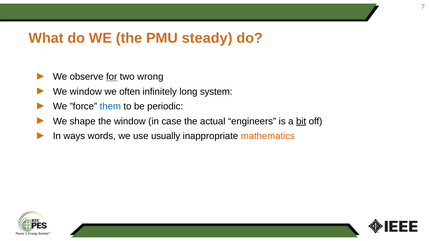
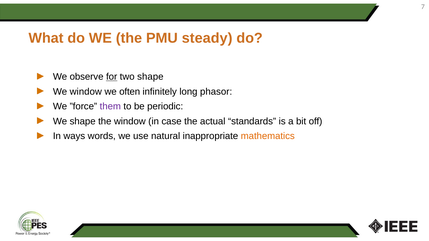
two wrong: wrong -> shape
system: system -> phasor
them colour: blue -> purple
engineers: engineers -> standards
bit underline: present -> none
usually: usually -> natural
